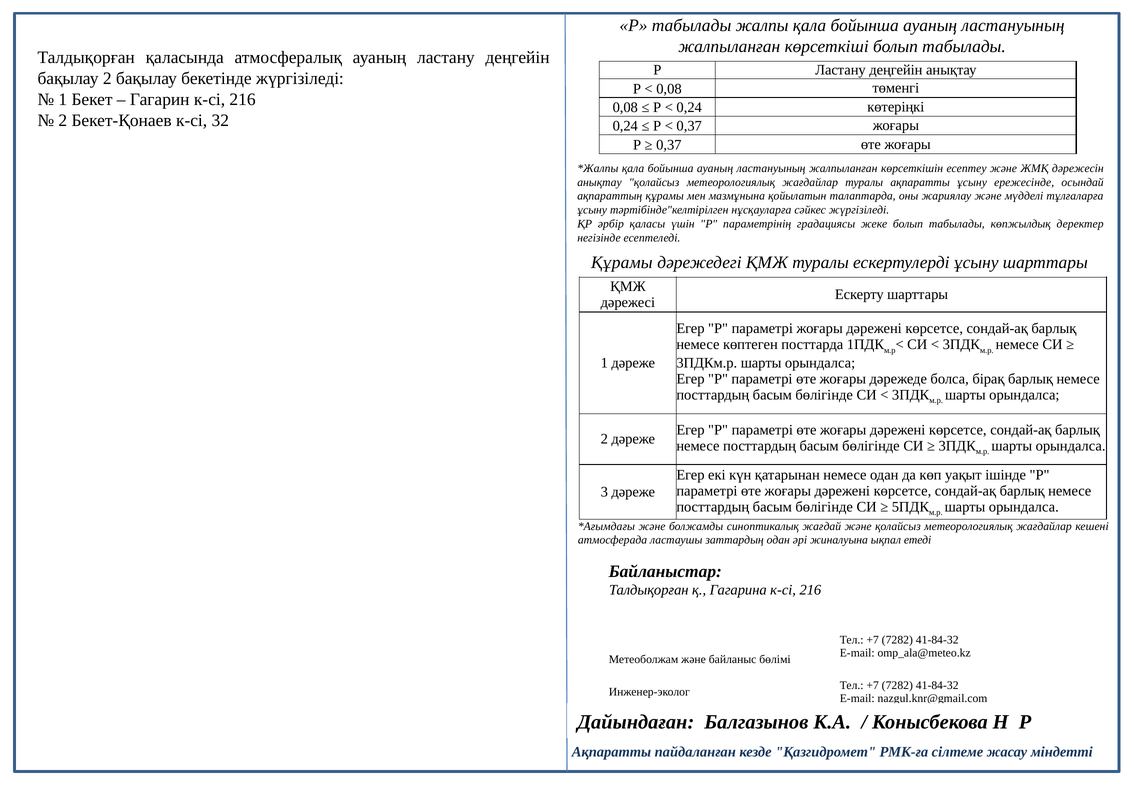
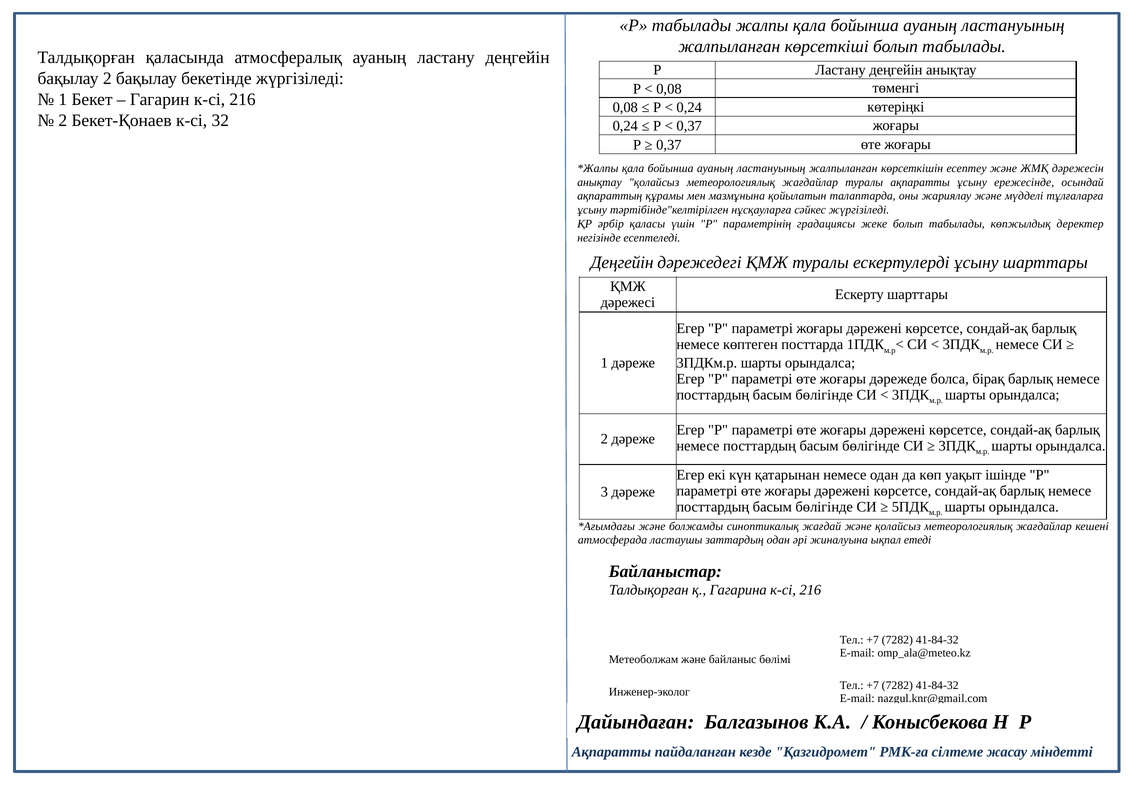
Құрамы at (622, 262): Құрамы -> Деңгейін
